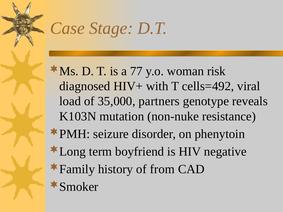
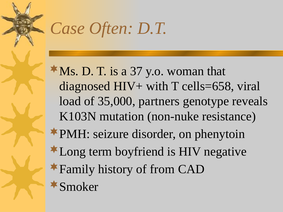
Stage: Stage -> Often
77: 77 -> 37
risk: risk -> that
cells=492: cells=492 -> cells=658
